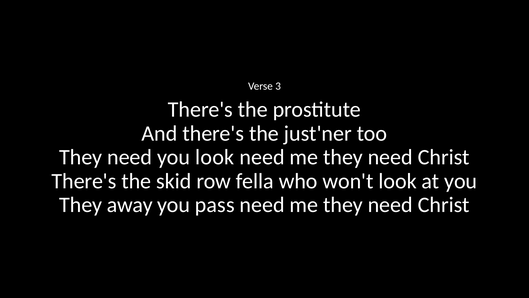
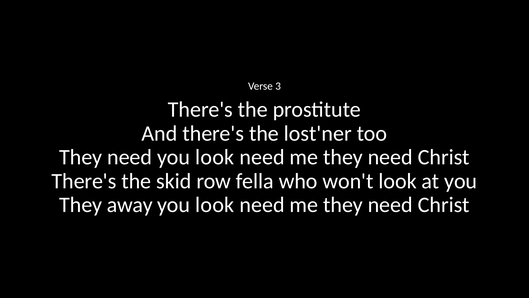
just'ner: just'ner -> lost'ner
pass at (215, 205): pass -> look
